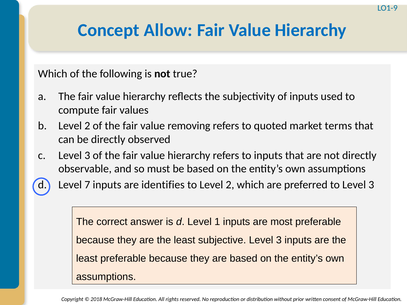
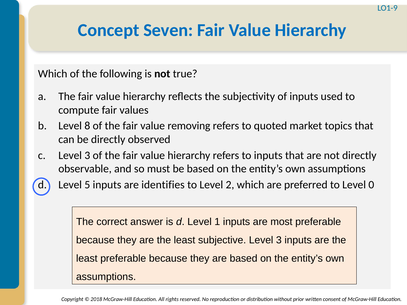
Allow: Allow -> Seven
2 at (87, 126): 2 -> 8
terms: terms -> topics
7: 7 -> 5
to Level 3: 3 -> 0
